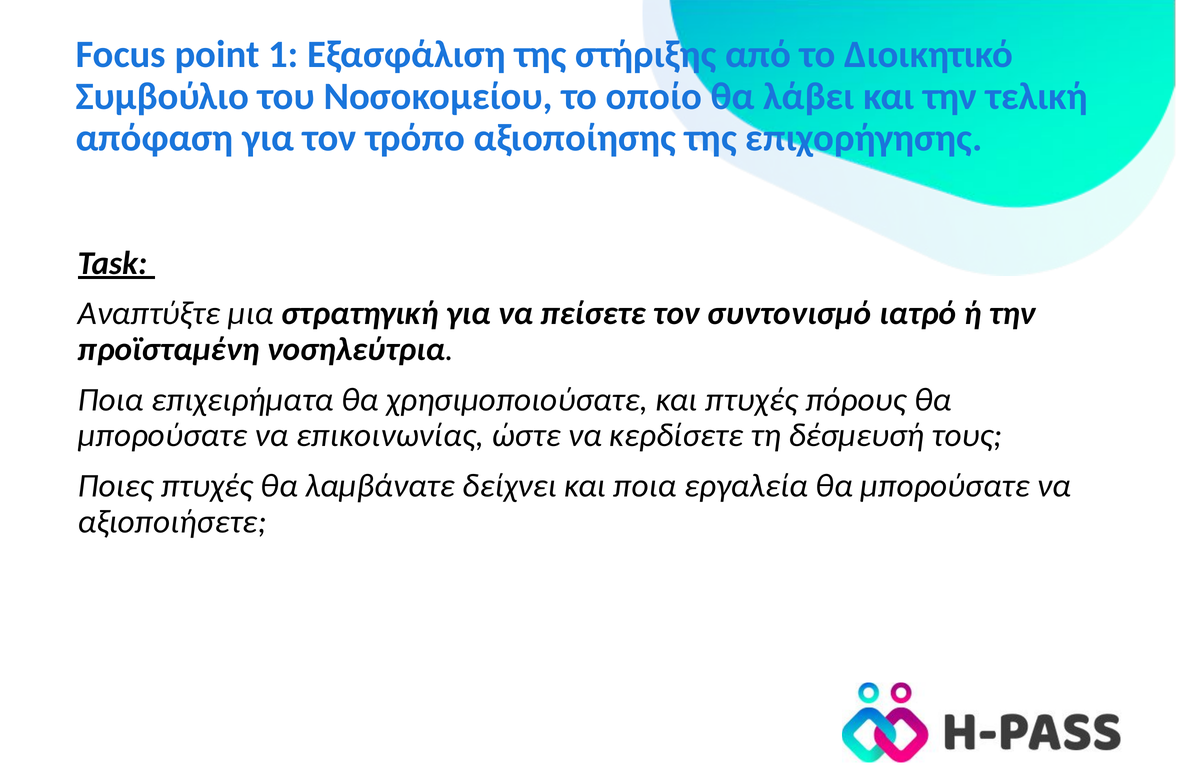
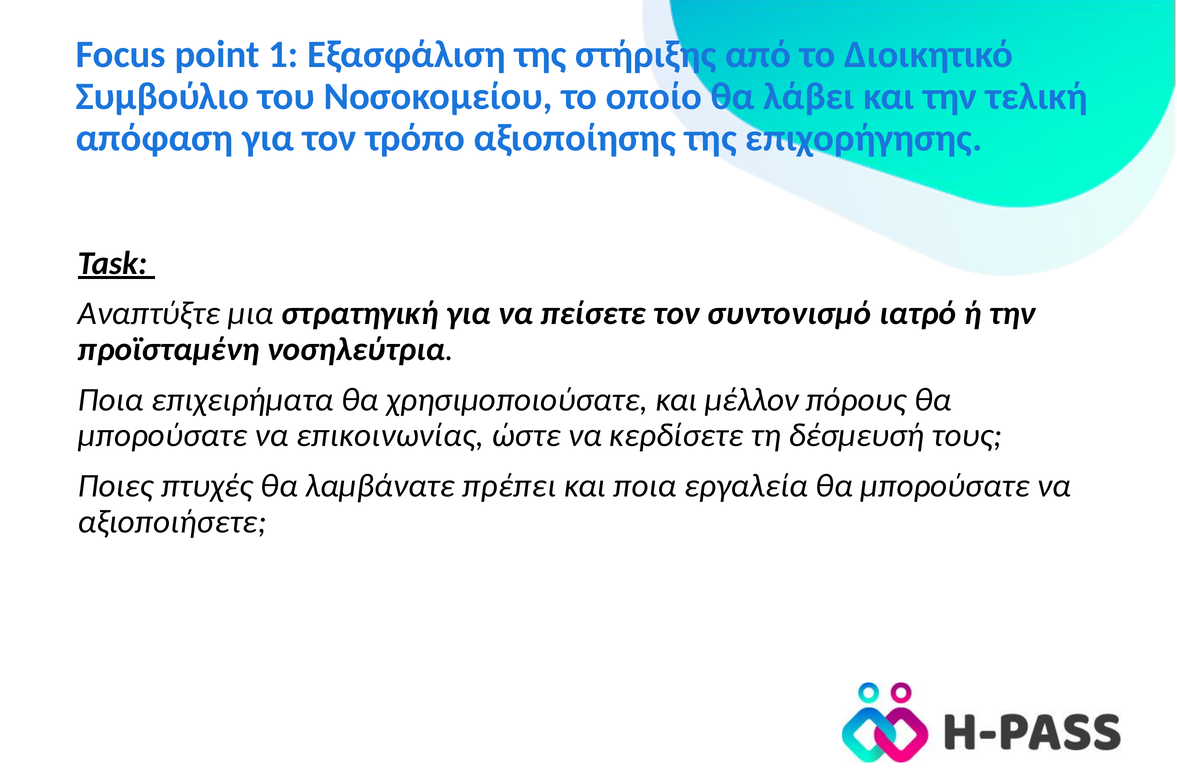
και πτυχές: πτυχές -> μέλλον
δείχνει: δείχνει -> πρέπει
